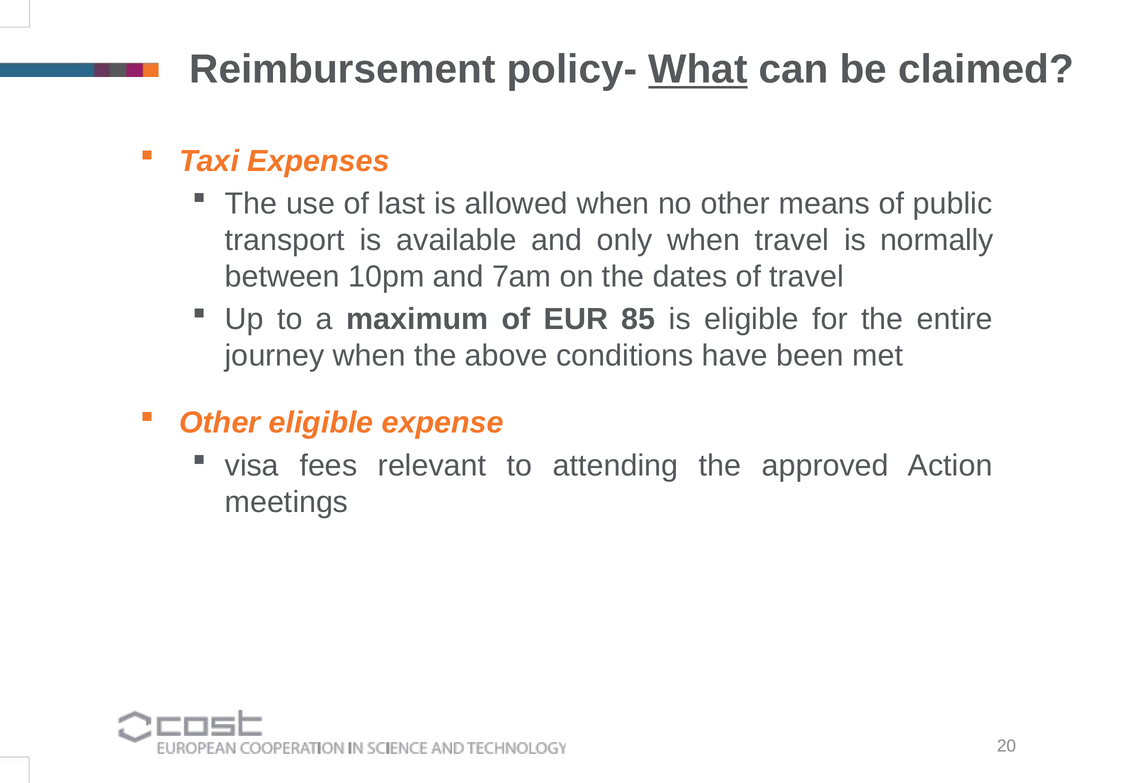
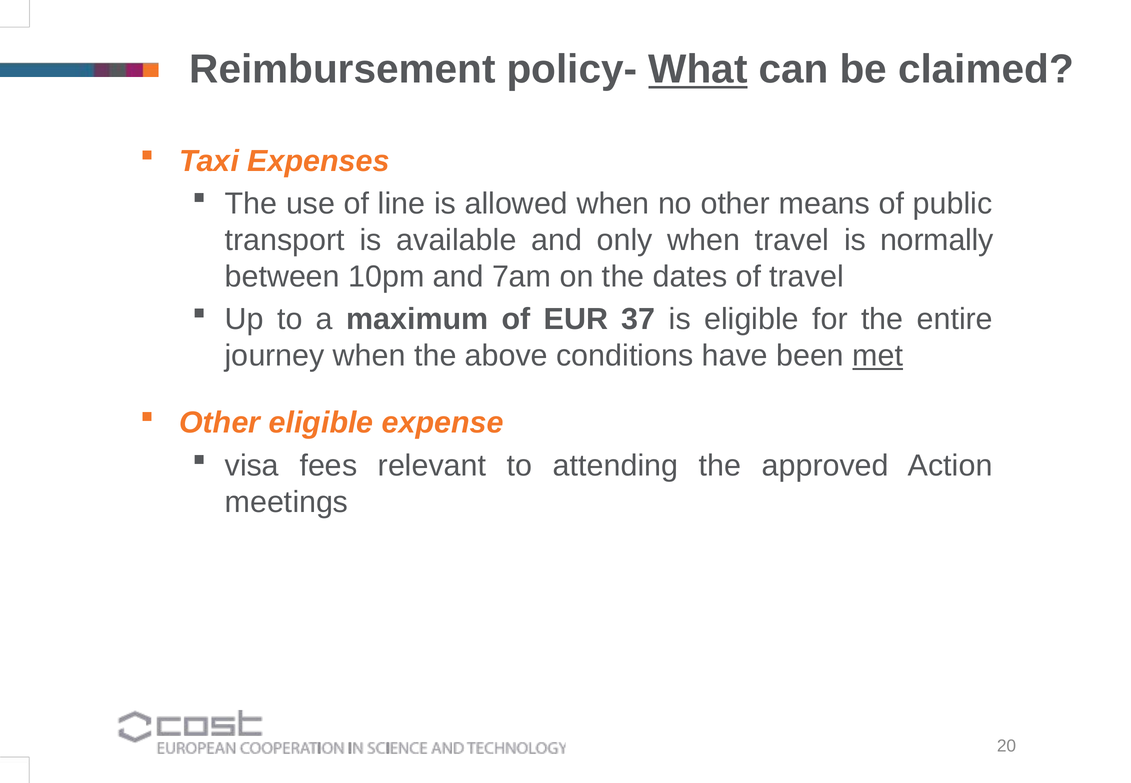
last: last -> line
85: 85 -> 37
met underline: none -> present
